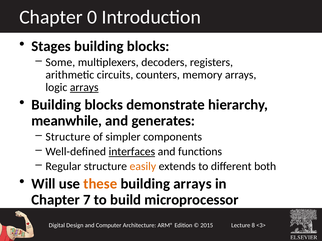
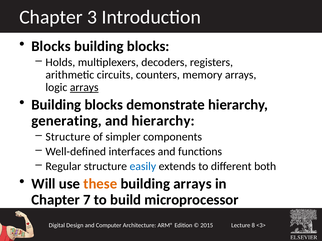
0: 0 -> 3
Stages at (51, 46): Stages -> Blocks
Some: Some -> Holds
meanwhile: meanwhile -> generating
and generates: generates -> hierarchy
interfaces underline: present -> none
easily colour: orange -> blue
